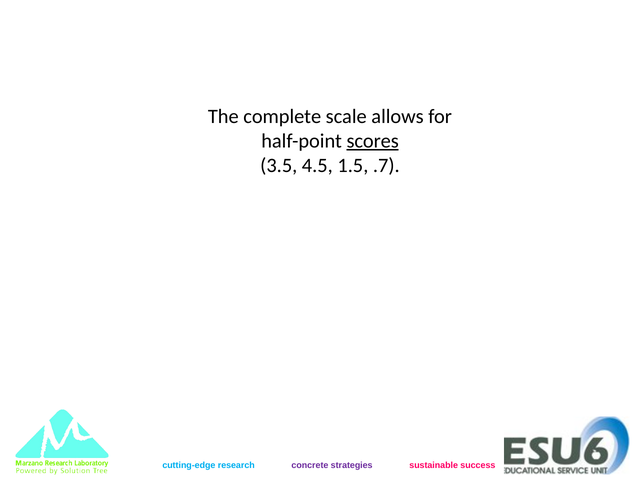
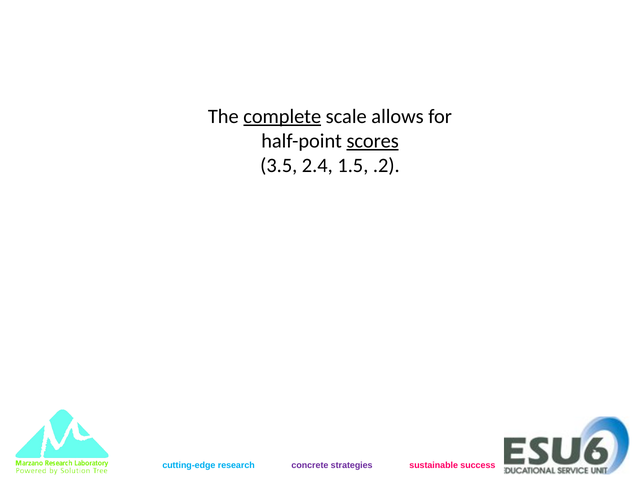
complete underline: none -> present
4.5: 4.5 -> 2.4
.7: .7 -> .2
